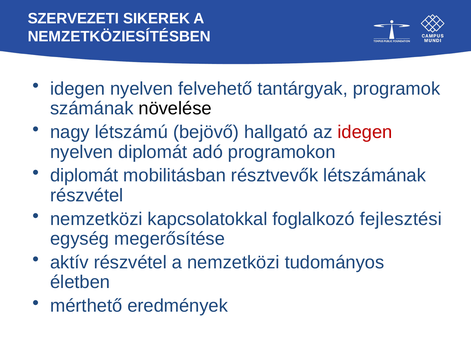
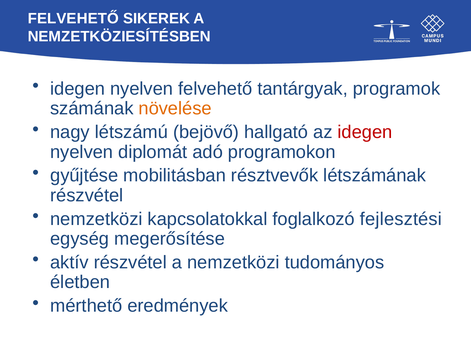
SZERVEZETI at (73, 18): SZERVEZETI -> FELVEHETŐ
növelése colour: black -> orange
diplomát at (84, 175): diplomát -> gyűjtése
